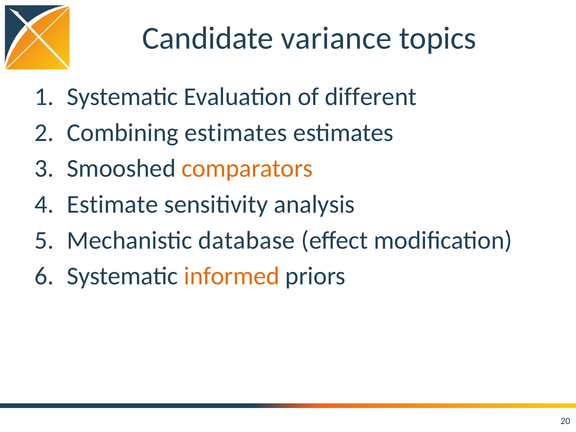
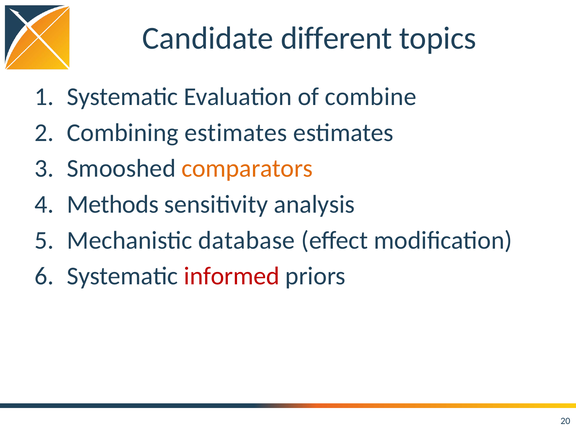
variance: variance -> different
different: different -> combine
Estimate: Estimate -> Methods
informed colour: orange -> red
